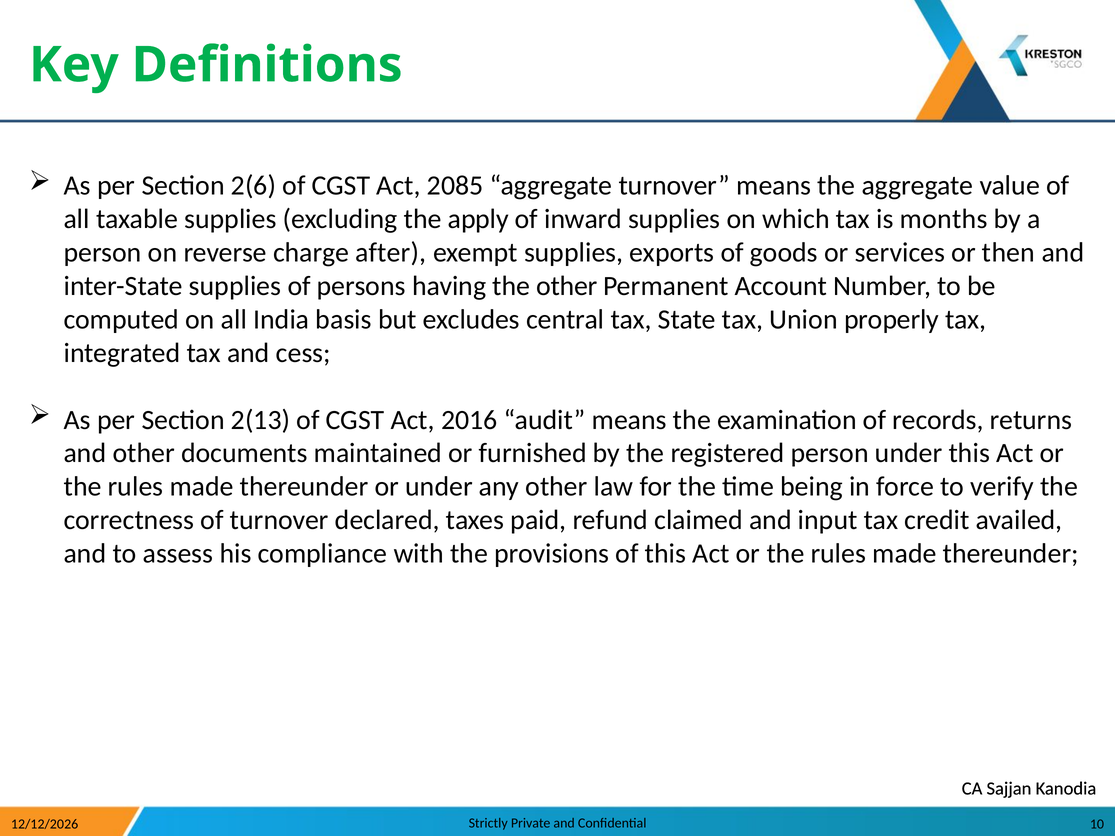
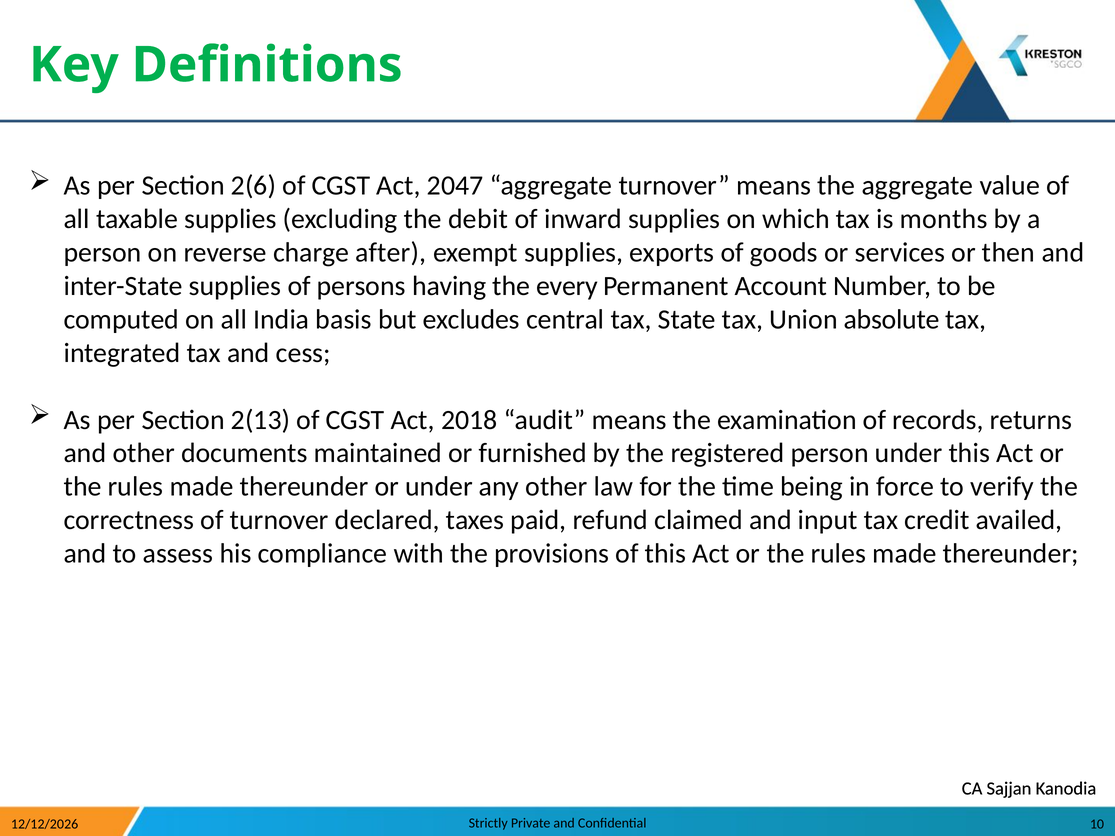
2085: 2085 -> 2047
apply: apply -> debit
the other: other -> every
properly: properly -> absolute
2016: 2016 -> 2018
